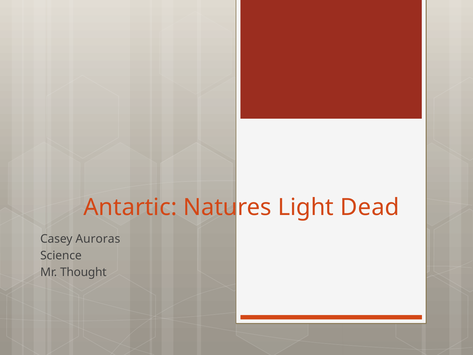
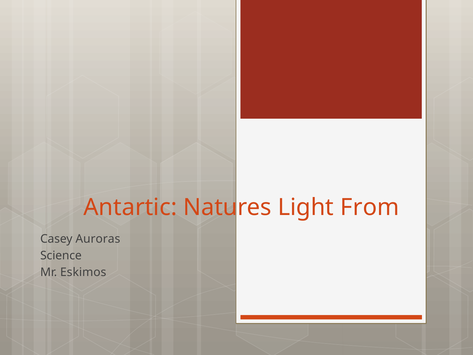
Dead: Dead -> From
Thought: Thought -> Eskimos
